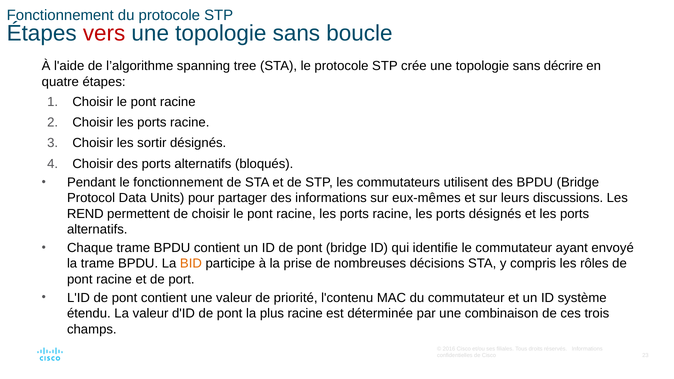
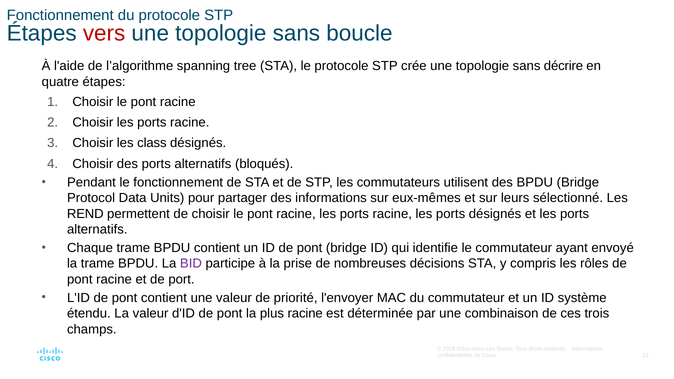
sortir: sortir -> class
discussions: discussions -> sélectionné
BID colour: orange -> purple
l'contenu: l'contenu -> l'envoyer
